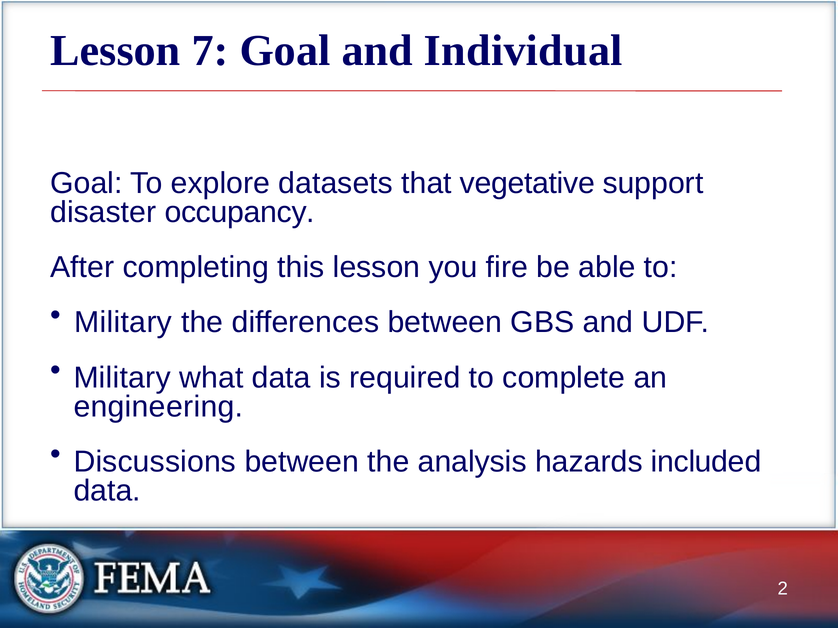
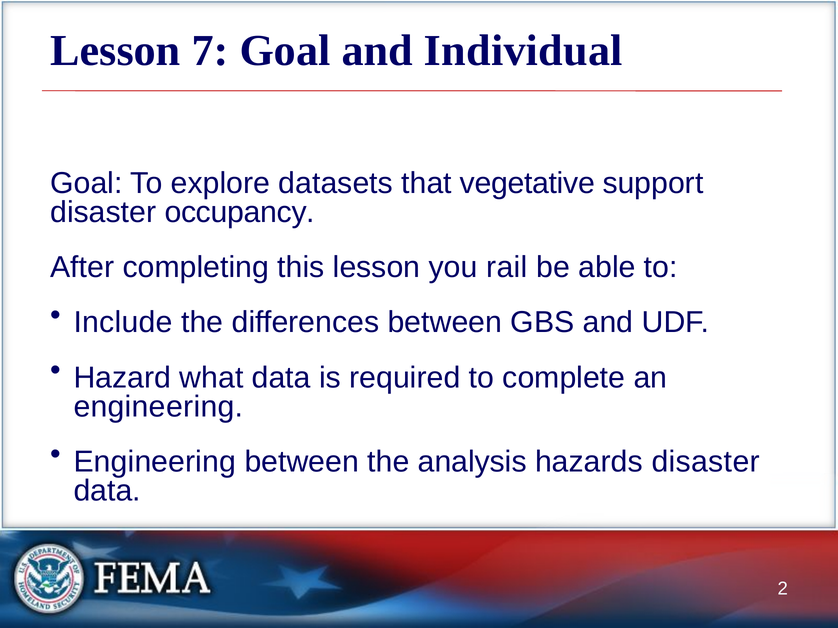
fire: fire -> rail
Military at (123, 323): Military -> Include
Military at (122, 378): Military -> Hazard
Discussions at (155, 462): Discussions -> Engineering
hazards included: included -> disaster
